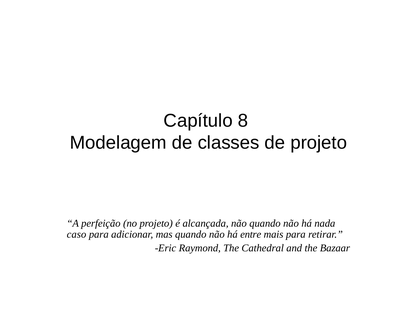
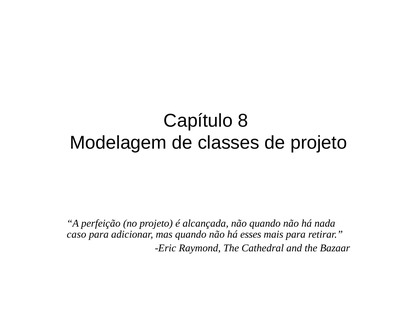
entre: entre -> esses
